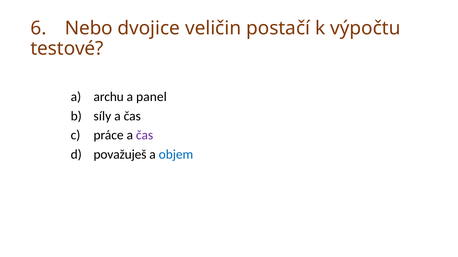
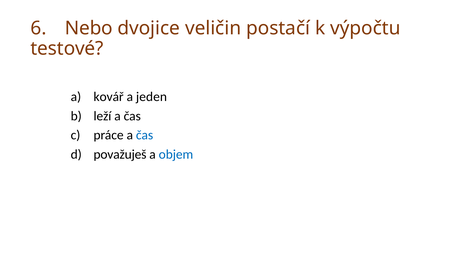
archu: archu -> kovář
panel: panel -> jeden
síly: síly -> leží
čas at (145, 136) colour: purple -> blue
